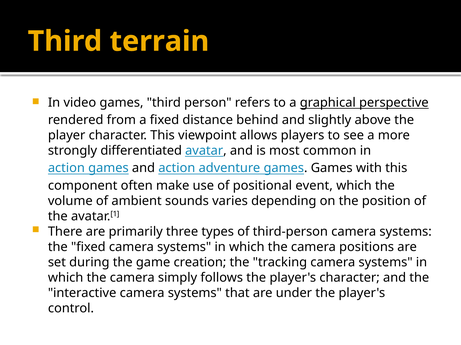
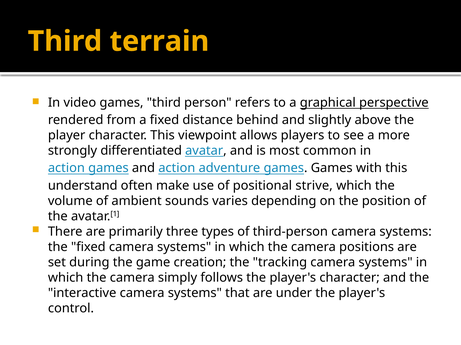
component: component -> understand
event: event -> strive
